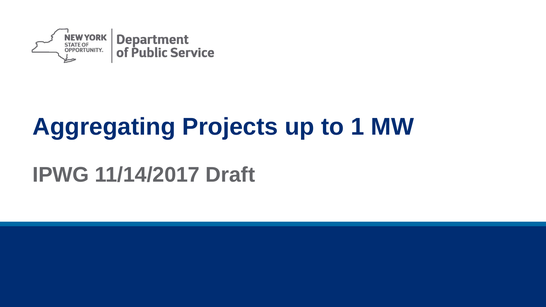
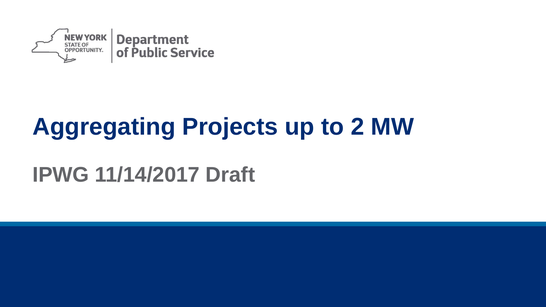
1: 1 -> 2
